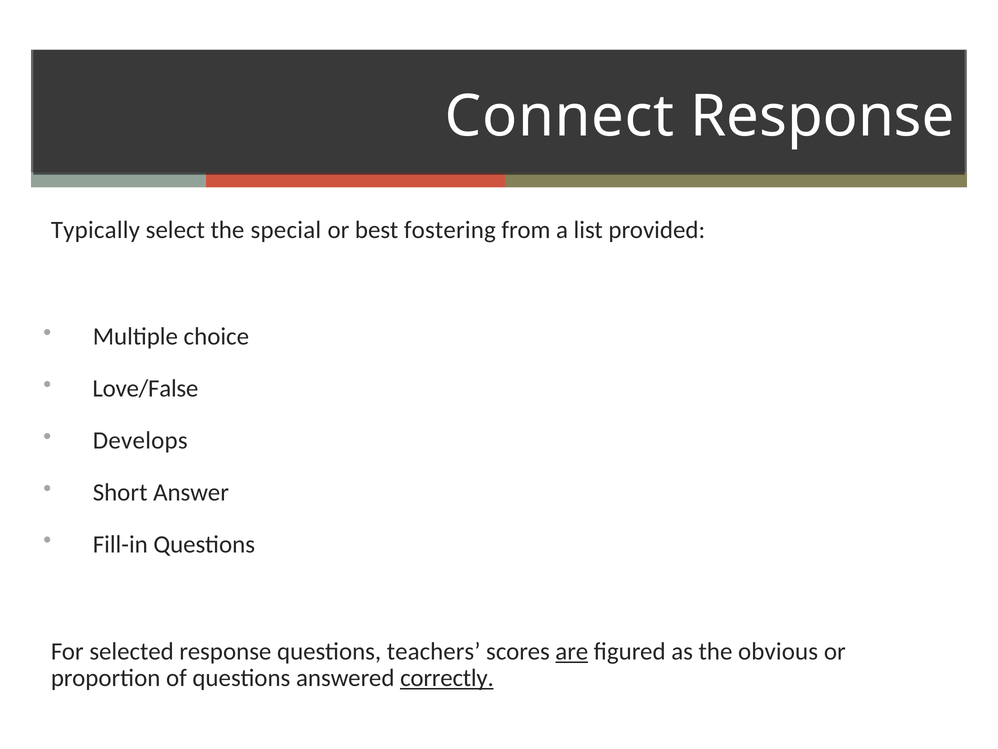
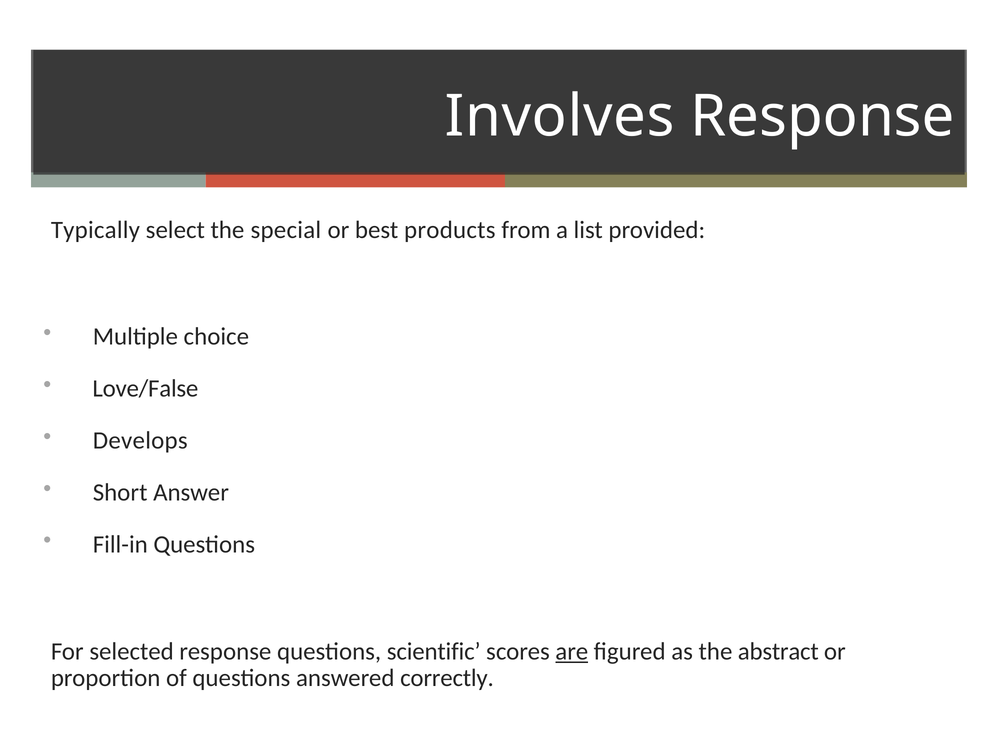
Connect: Connect -> Involves
fostering: fostering -> products
teachers: teachers -> scientific
obvious: obvious -> abstract
correctly underline: present -> none
